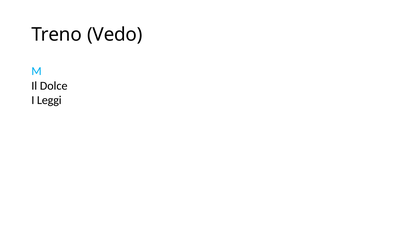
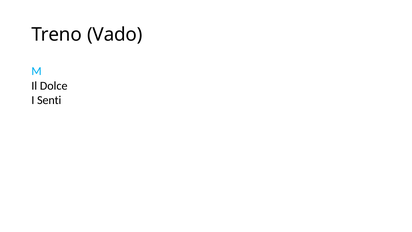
Vedo: Vedo -> Vado
Leggi: Leggi -> Senti
